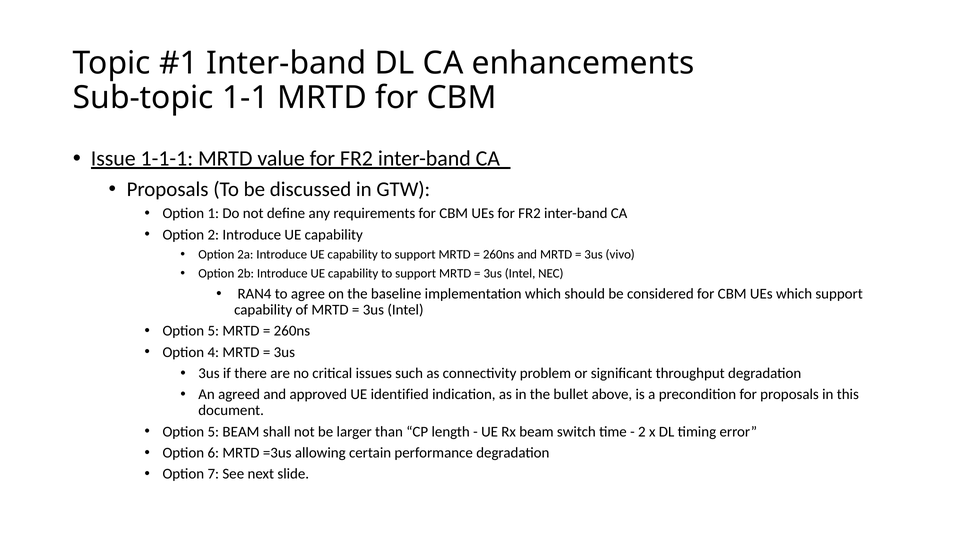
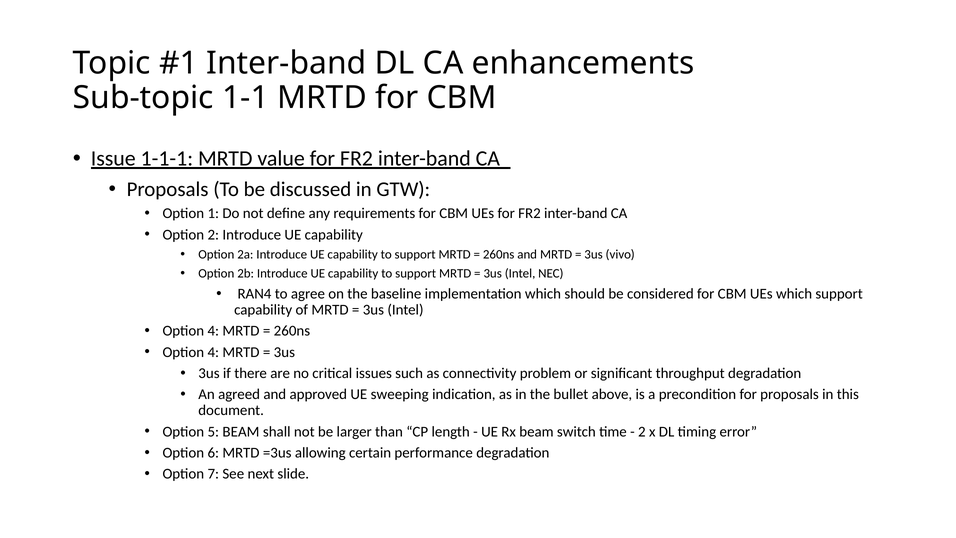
5 at (213, 331): 5 -> 4
identified: identified -> sweeping
